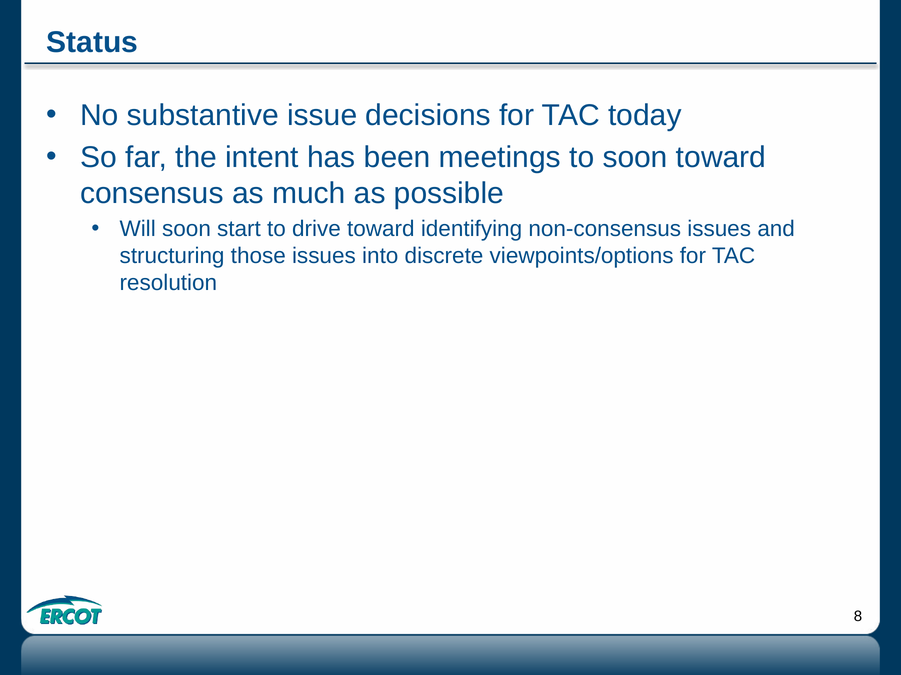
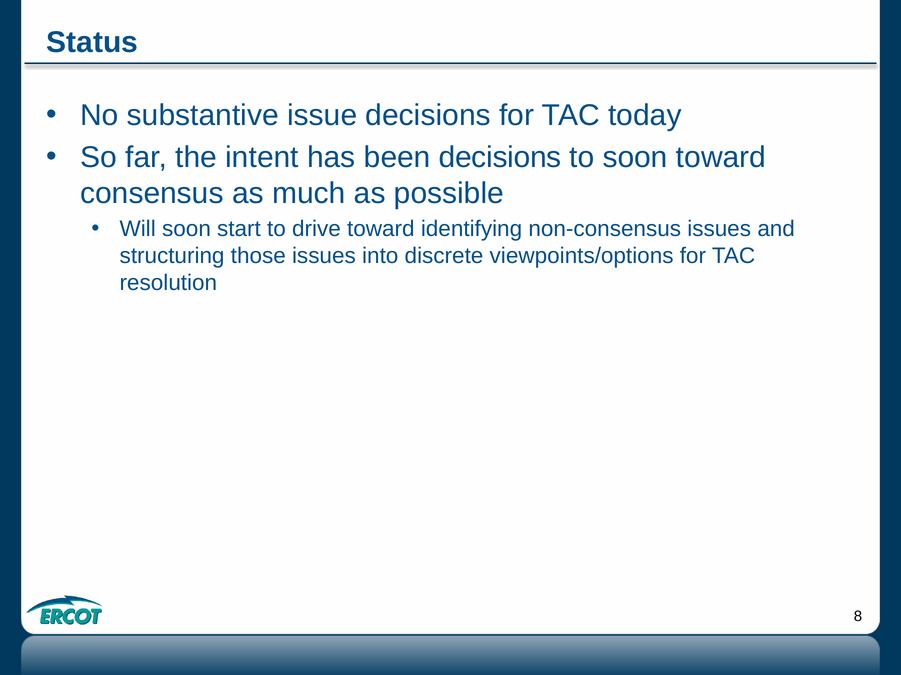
been meetings: meetings -> decisions
